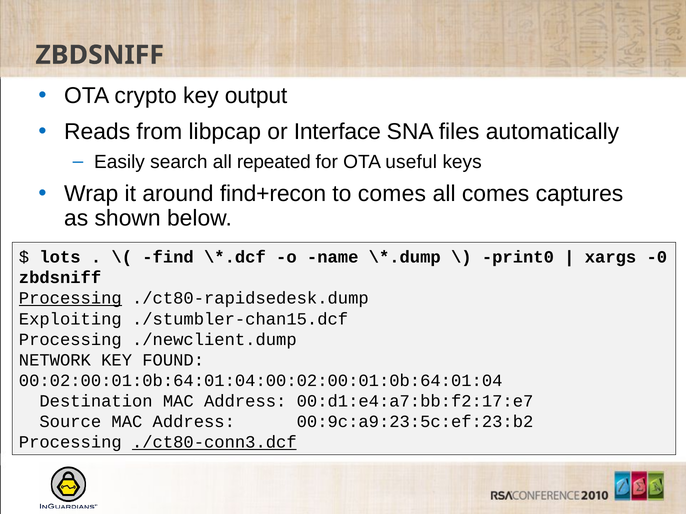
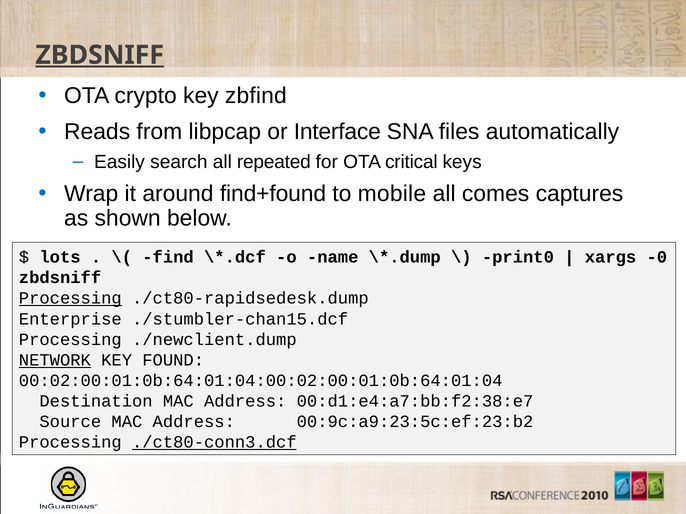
ZBDSNIFF at (100, 55) underline: none -> present
output: output -> zbfind
useful: useful -> critical
find+recon: find+recon -> find+found
to comes: comes -> mobile
Exploiting: Exploiting -> Enterprise
NETWORK underline: none -> present
00:d1:e4:a7:bb:f2:17:e7: 00:d1:e4:a7:bb:f2:17:e7 -> 00:d1:e4:a7:bb:f2:38:e7
